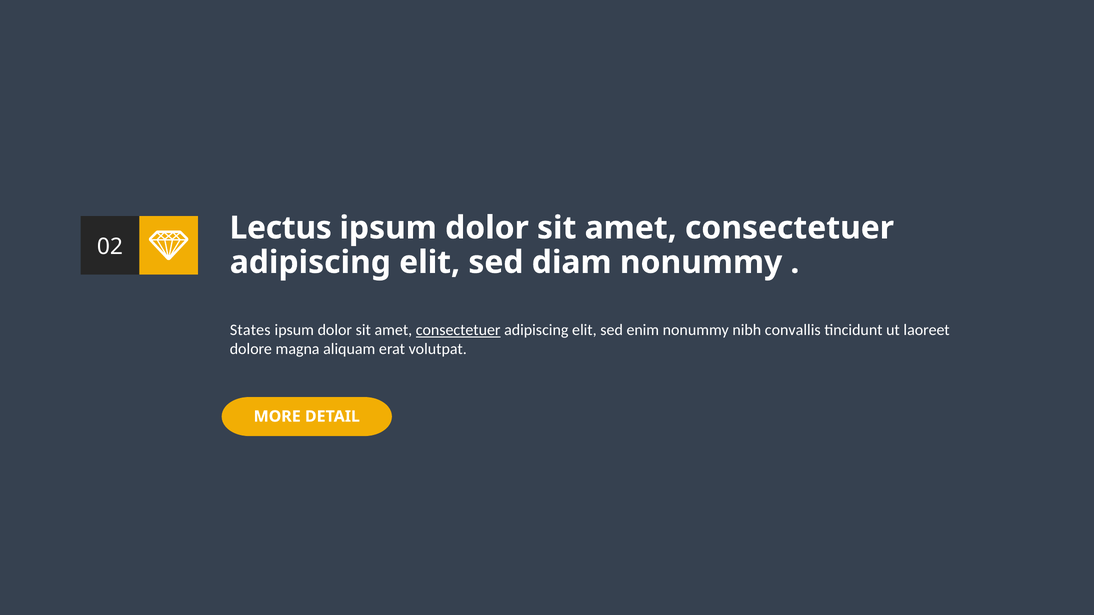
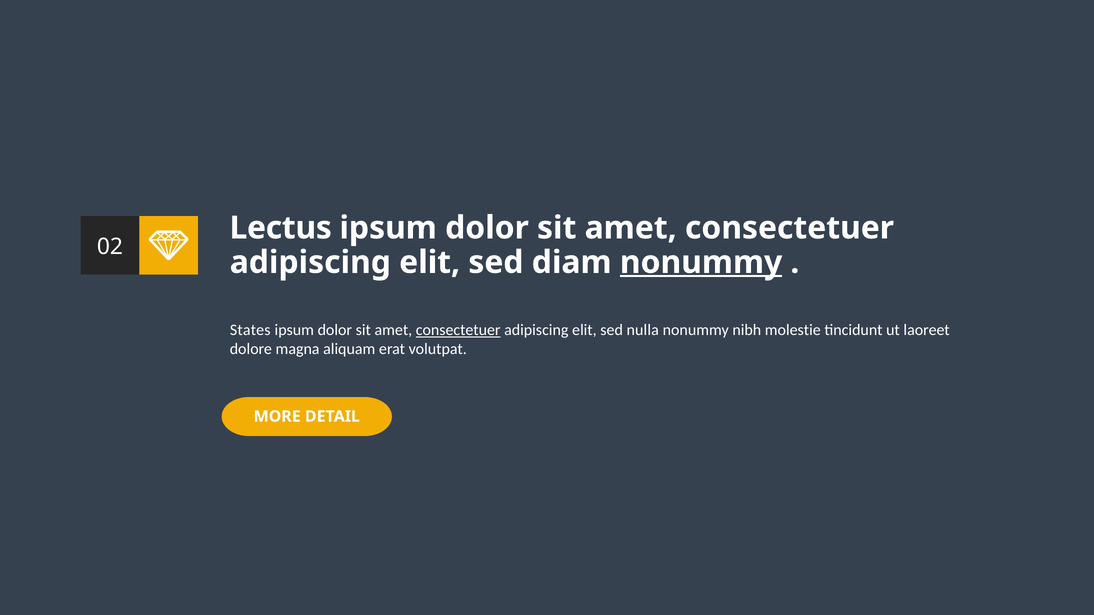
nonummy at (701, 263) underline: none -> present
enim: enim -> nulla
convallis: convallis -> molestie
